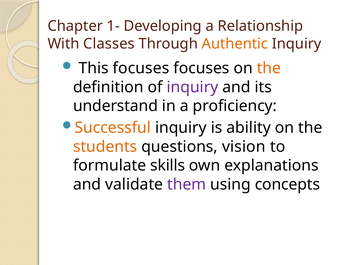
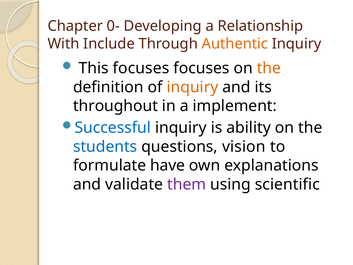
1-: 1- -> 0-
Classes: Classes -> Include
inquiry at (192, 87) colour: purple -> orange
understand: understand -> throughout
proficiency: proficiency -> implement
Successful colour: orange -> blue
students colour: orange -> blue
skills: skills -> have
concepts: concepts -> scientific
